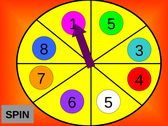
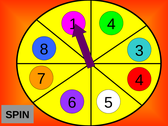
5 at (111, 24): 5 -> 4
